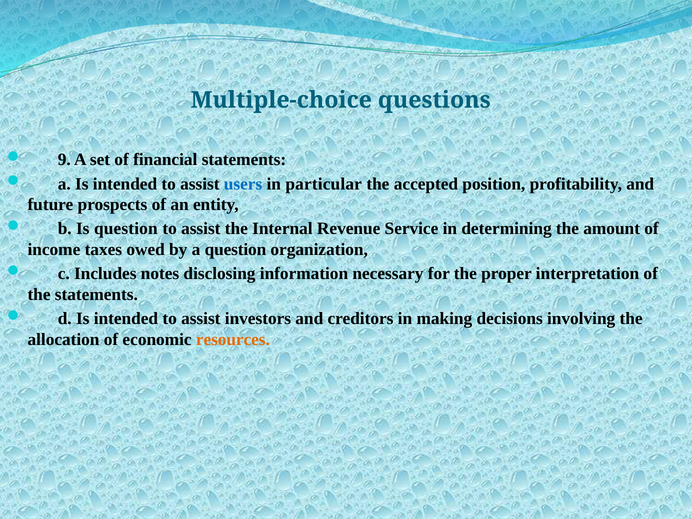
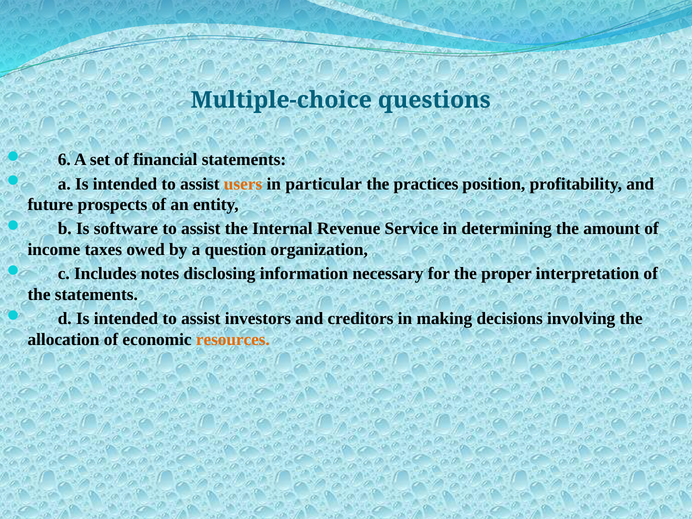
9: 9 -> 6
users colour: blue -> orange
accepted: accepted -> practices
Is question: question -> software
